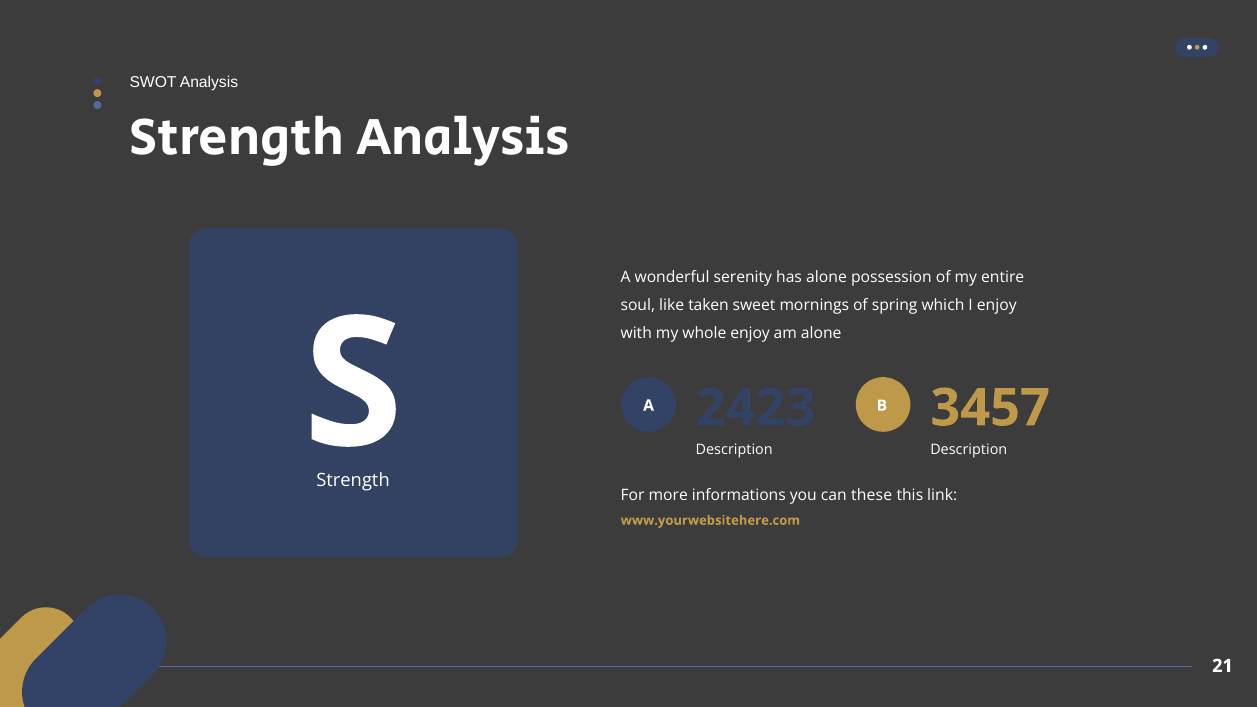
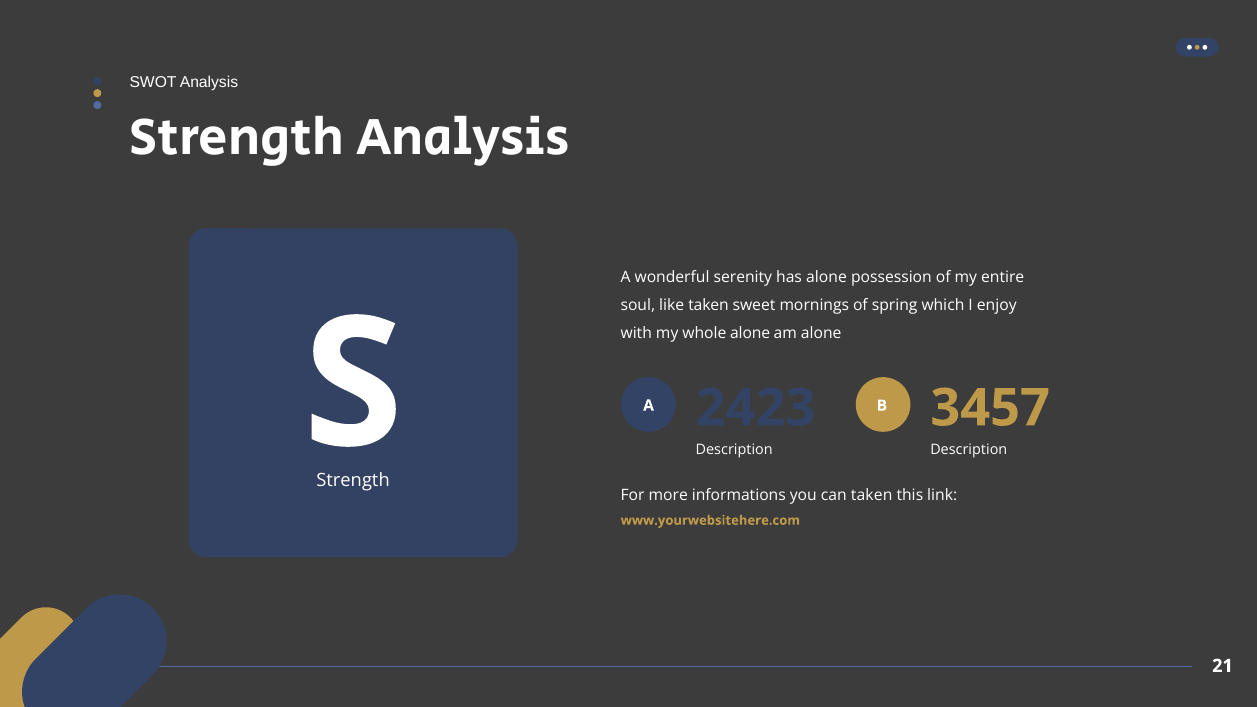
whole enjoy: enjoy -> alone
can these: these -> taken
